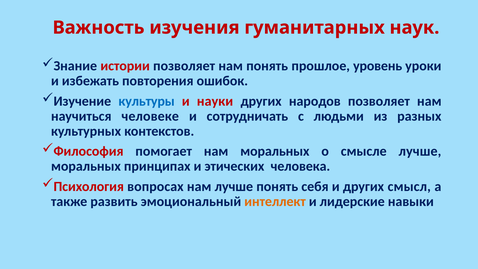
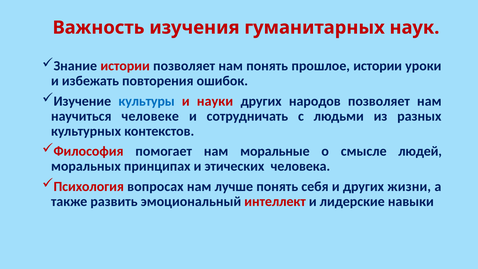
прошлое уровень: уровень -> истории
нам моральных: моральных -> моральные
смысле лучше: лучше -> людей
смысл: смысл -> жизни
интеллект colour: orange -> red
